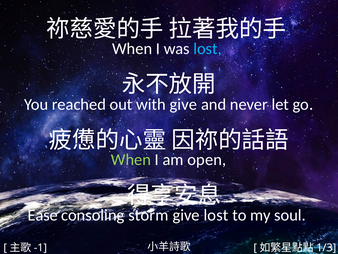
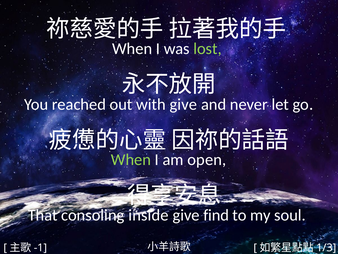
lost at (208, 49) colour: light blue -> light green
Ease: Ease -> That
storm: storm -> inside
give lost: lost -> find
